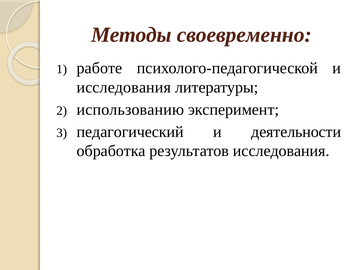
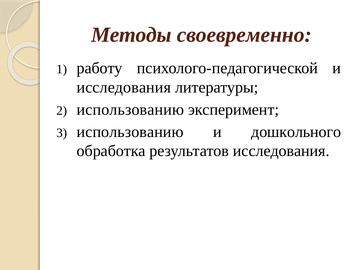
работе: работе -> работу
педагогический at (130, 132): педагогический -> использованию
деятельности: деятельности -> дошкольного
